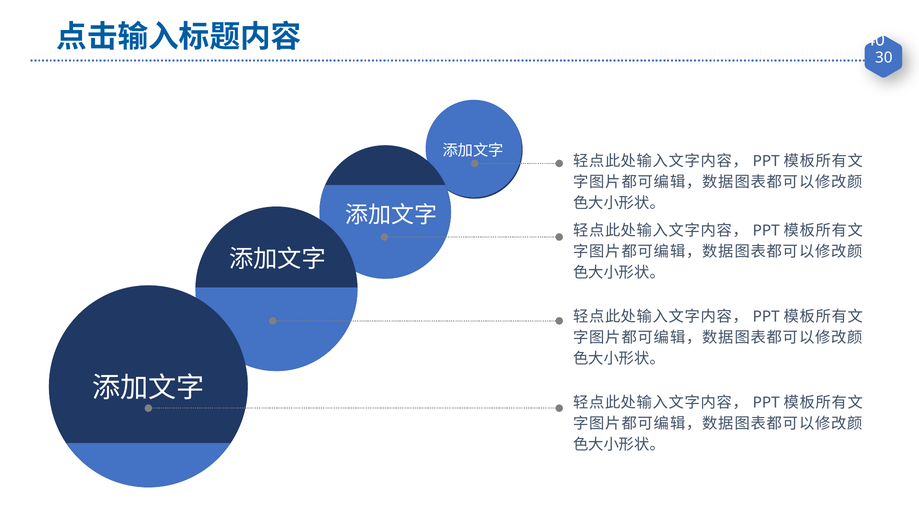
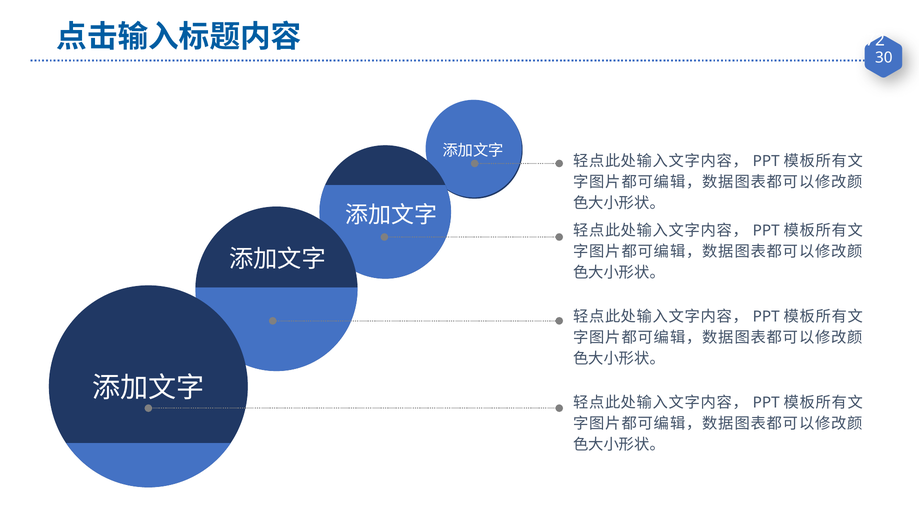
40: 40 -> 72
